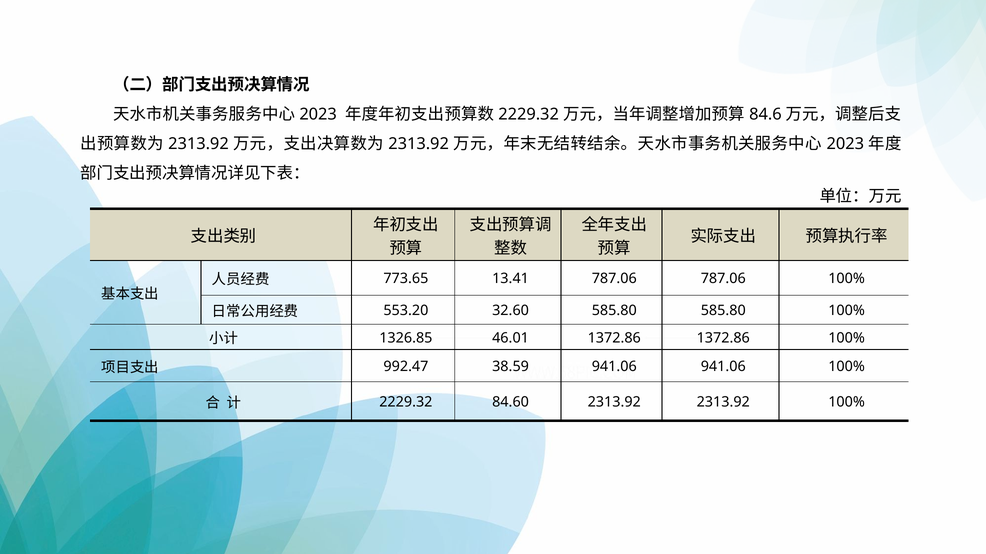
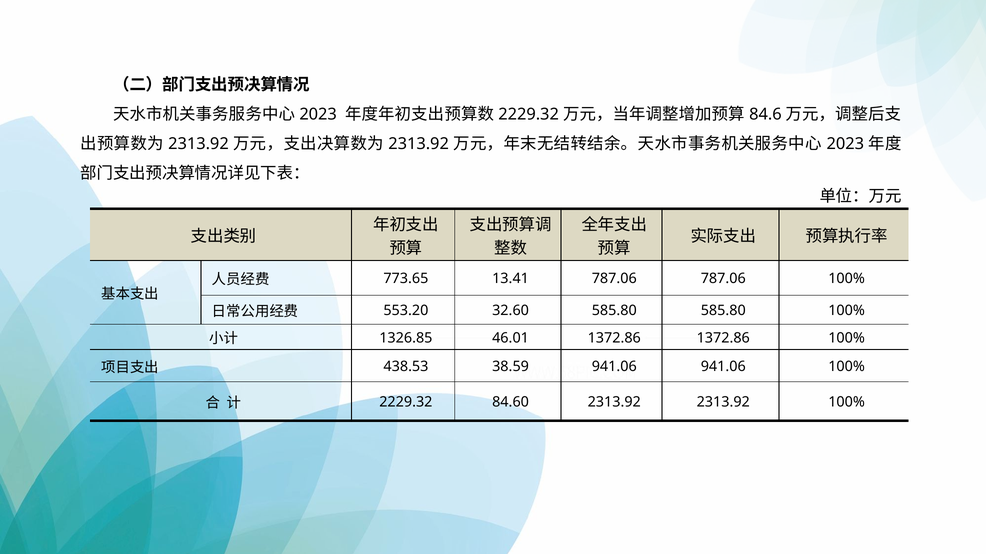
992.47: 992.47 -> 438.53
